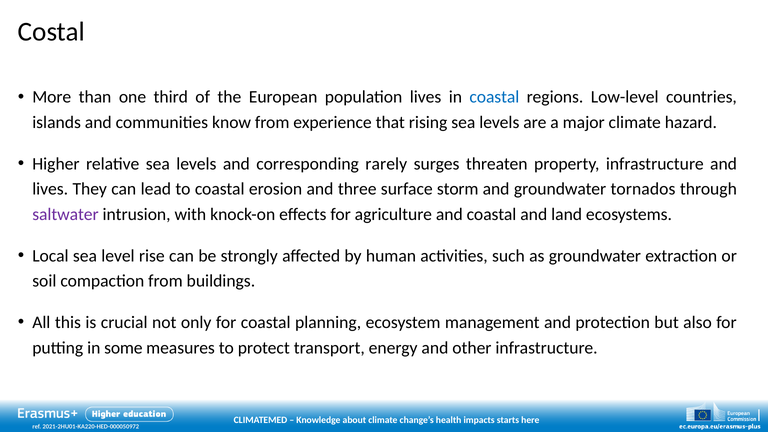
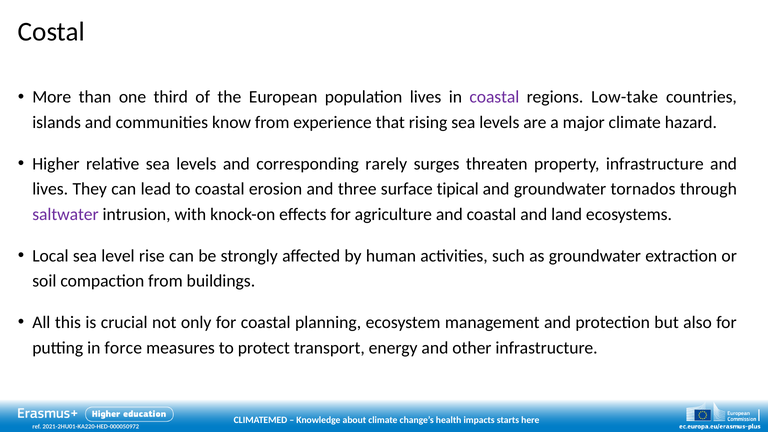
coastal at (494, 97) colour: blue -> purple
Low-level: Low-level -> Low-take
storm: storm -> tipical
some: some -> force
